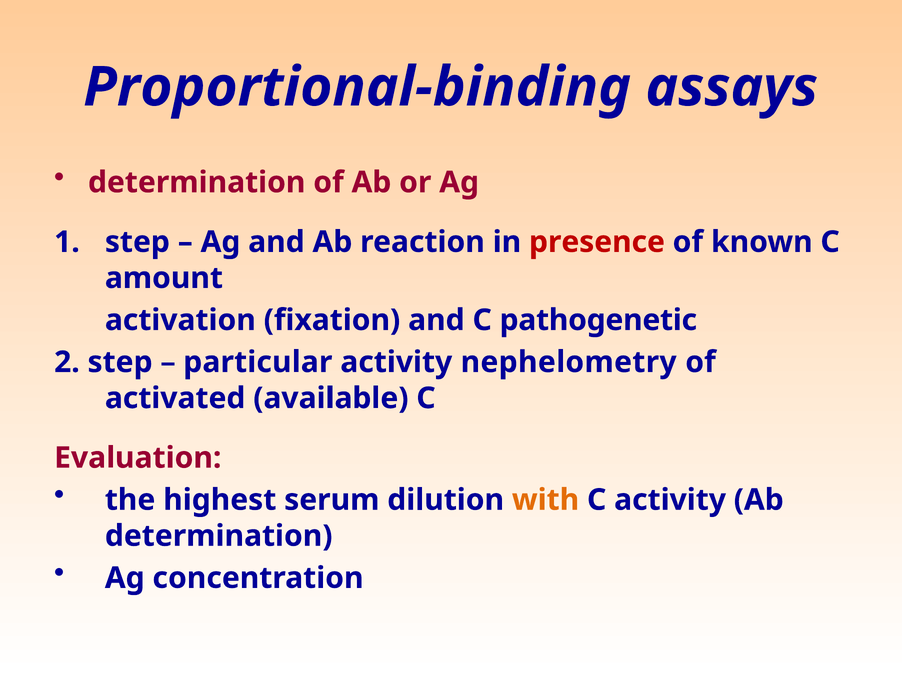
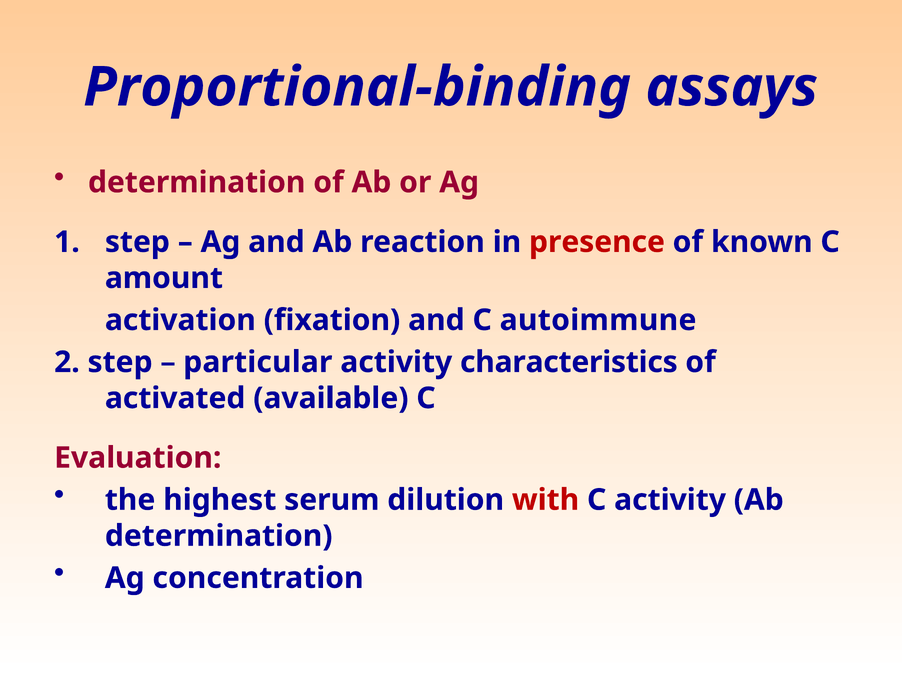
pathogenetic: pathogenetic -> autoimmune
nephelometry: nephelometry -> characteristics
with colour: orange -> red
